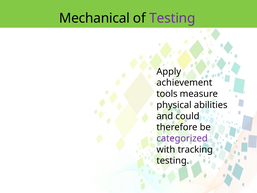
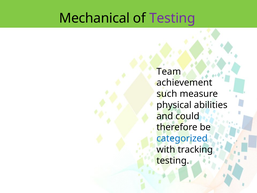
Apply: Apply -> Team
tools: tools -> such
categorized colour: purple -> blue
